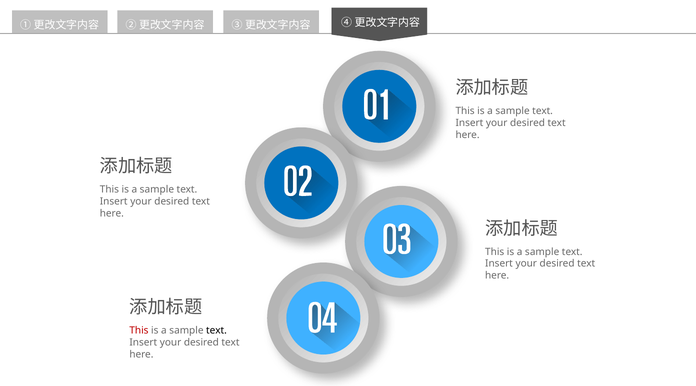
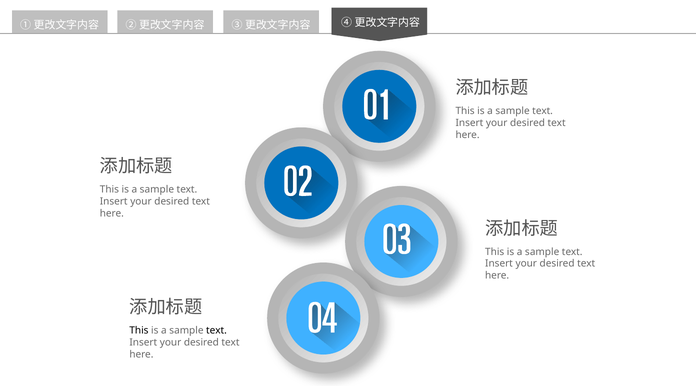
This at (139, 331) colour: red -> black
